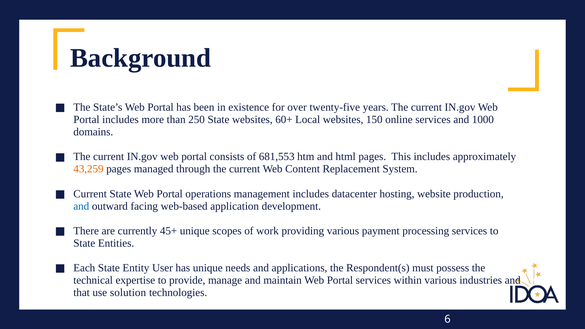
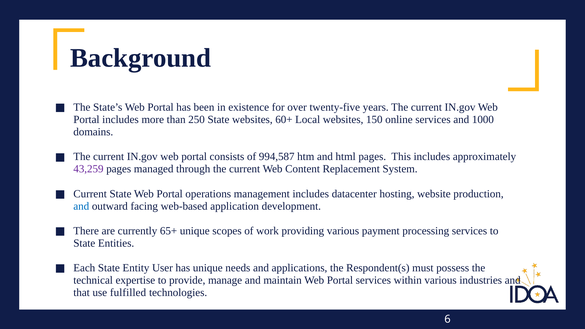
681,553: 681,553 -> 994,587
43,259 colour: orange -> purple
45+: 45+ -> 65+
solution: solution -> fulfilled
